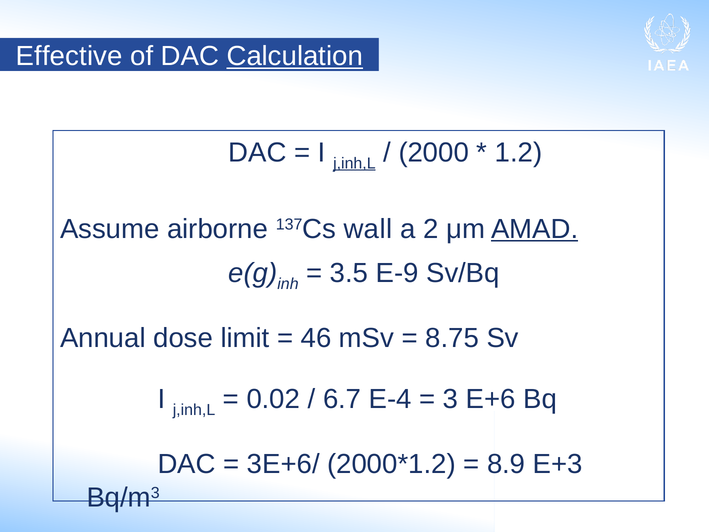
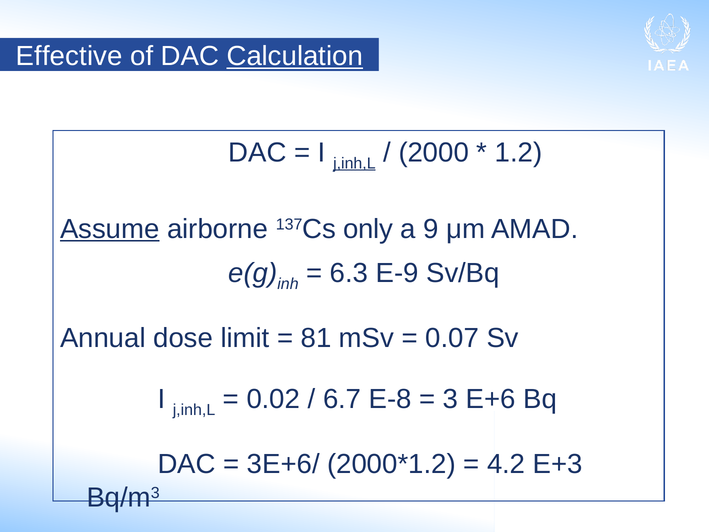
Assume underline: none -> present
wall: wall -> only
2: 2 -> 9
AMAD underline: present -> none
3.5: 3.5 -> 6.3
46: 46 -> 81
8.75: 8.75 -> 0.07
E-4: E-4 -> E-8
8.9: 8.9 -> 4.2
